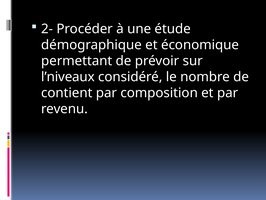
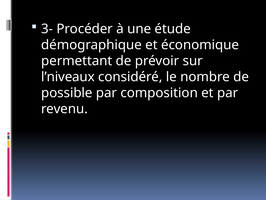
2-: 2- -> 3-
contient: contient -> possible
